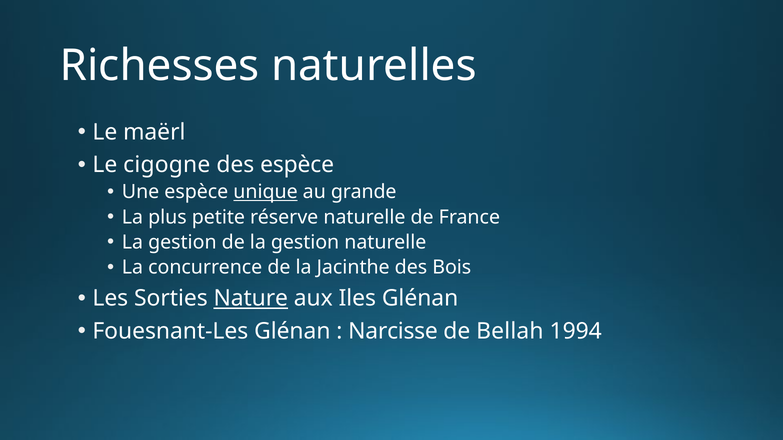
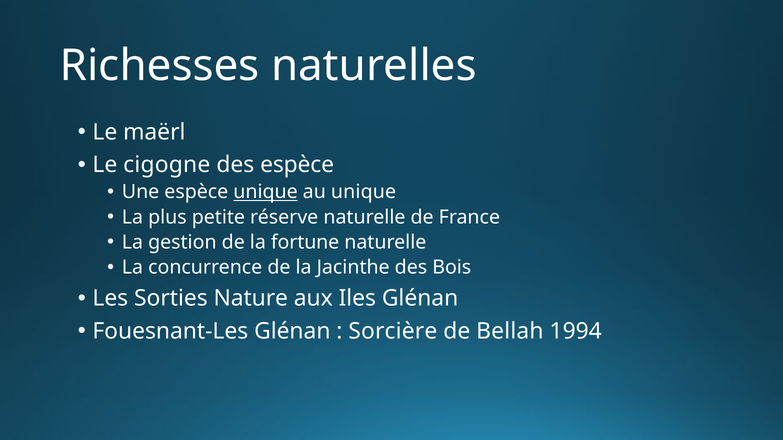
au grande: grande -> unique
de la gestion: gestion -> fortune
Nature underline: present -> none
Narcisse: Narcisse -> Sorcière
